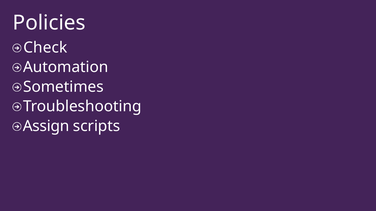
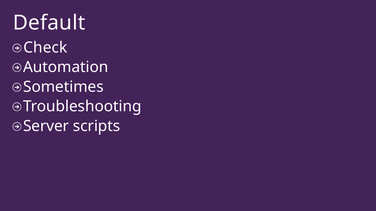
Policies: Policies -> Default
Assign: Assign -> Server
